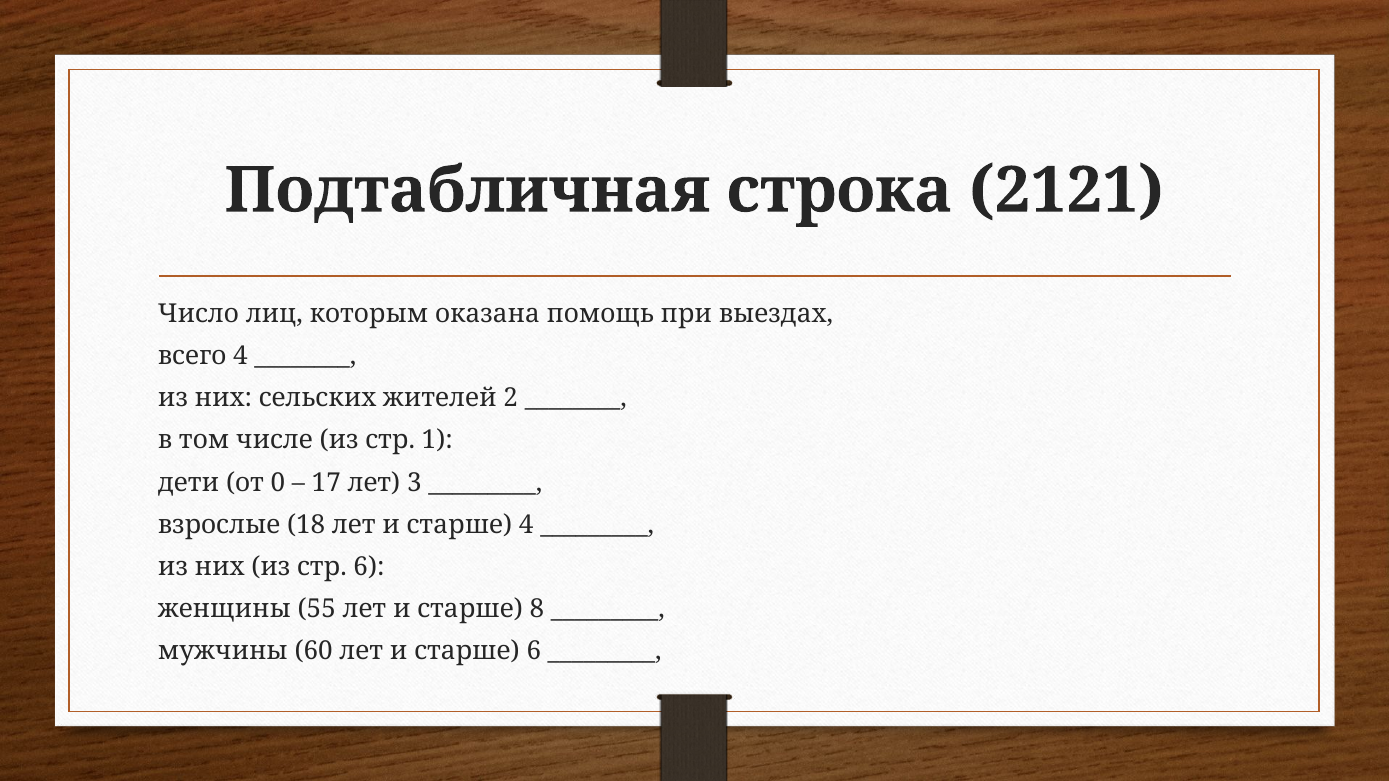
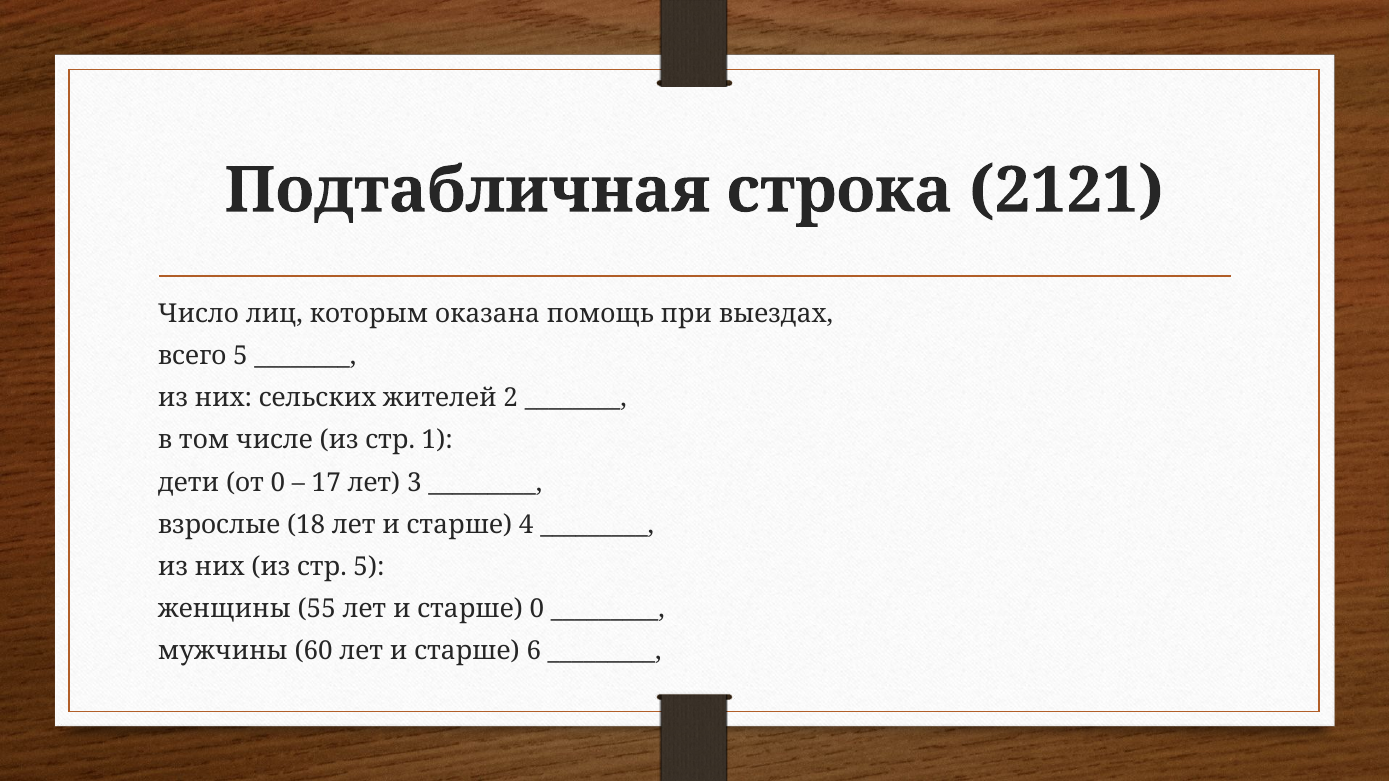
всего 4: 4 -> 5
стр 6: 6 -> 5
старше 8: 8 -> 0
